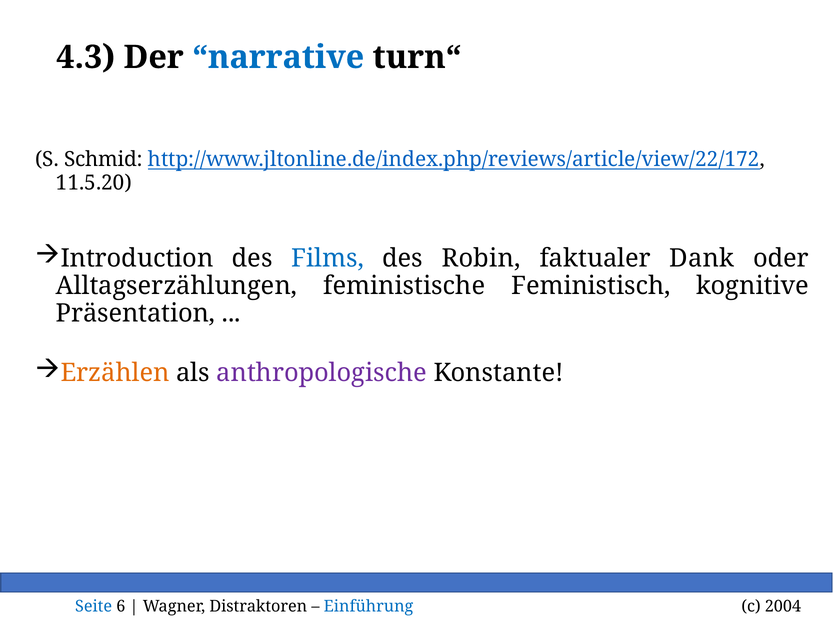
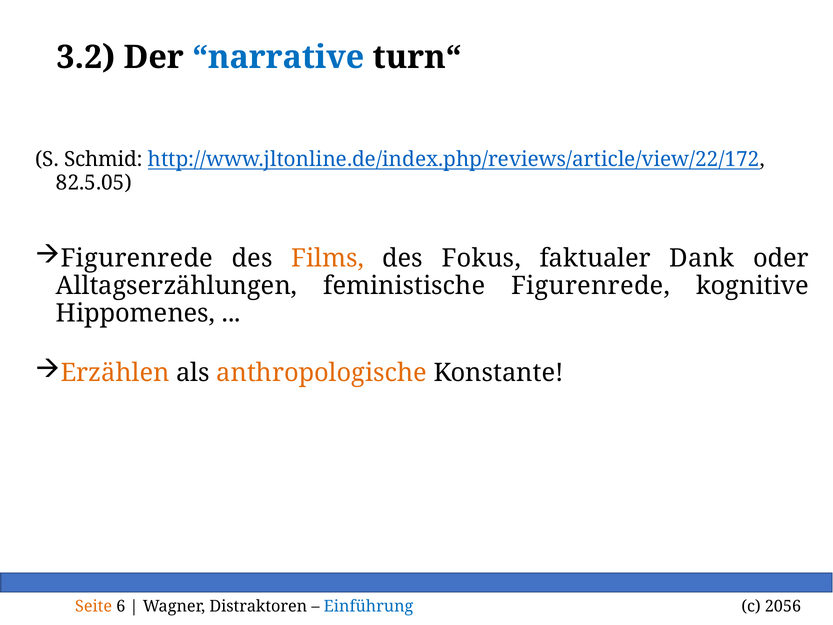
4.3: 4.3 -> 3.2
11.5.20: 11.5.20 -> 82.5.05
Introduction at (137, 258): Introduction -> Figurenrede
Films colour: blue -> orange
Robin: Robin -> Fokus
feministische Feministisch: Feministisch -> Figurenrede
Präsentation: Präsentation -> Hippomenes
anthropologische colour: purple -> orange
Seite colour: blue -> orange
2004: 2004 -> 2056
